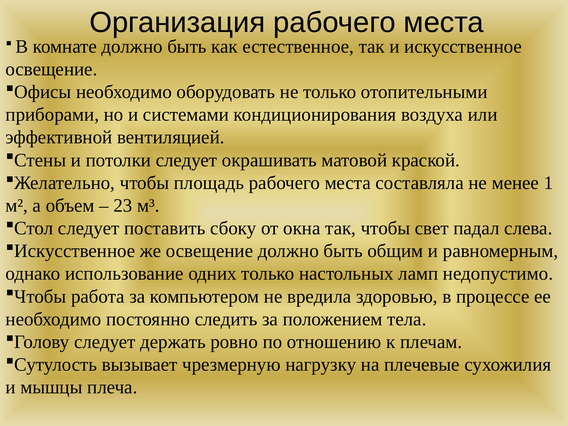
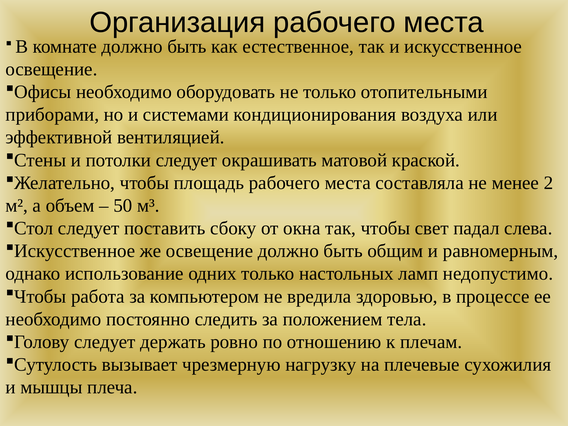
1: 1 -> 2
23: 23 -> 50
